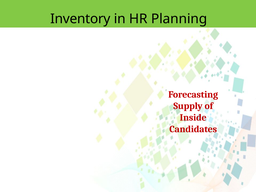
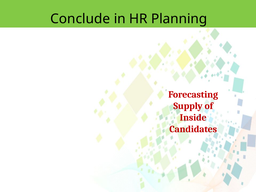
Inventory: Inventory -> Conclude
